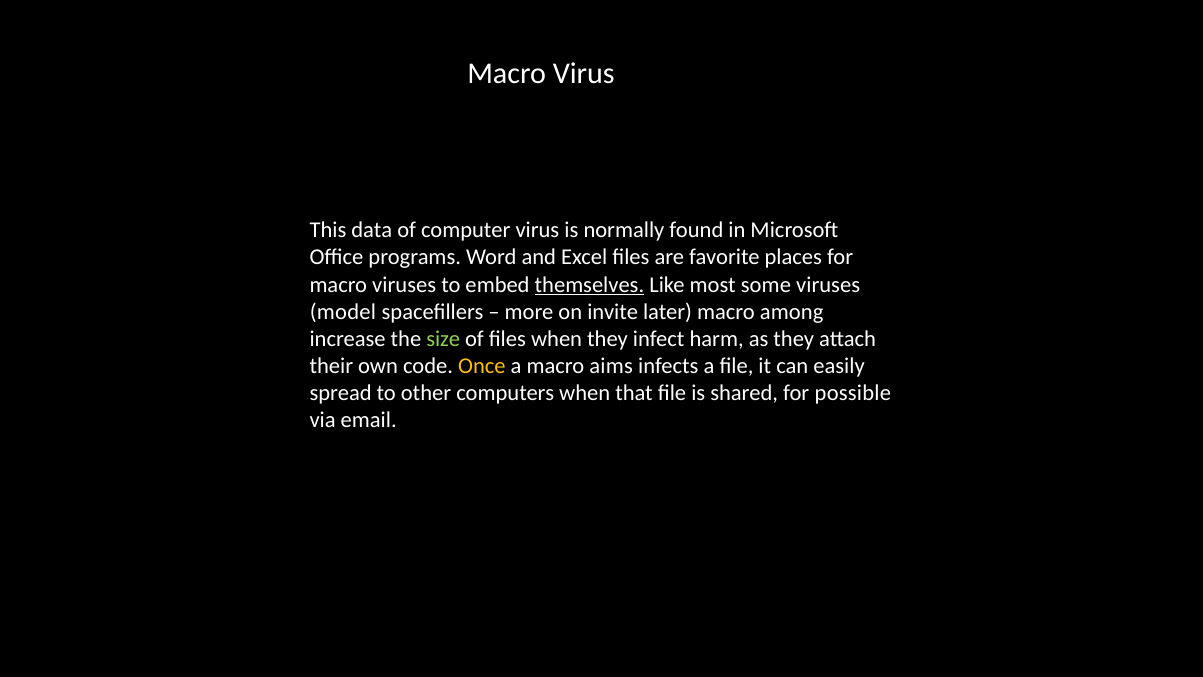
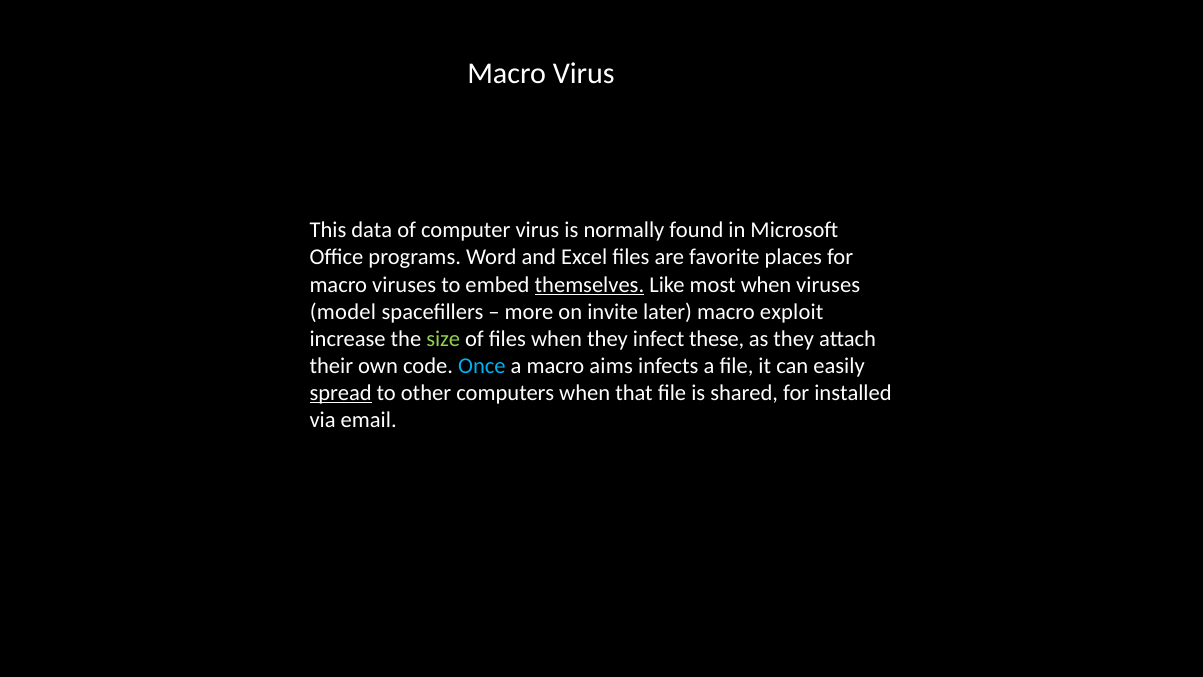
most some: some -> when
among: among -> exploit
harm: harm -> these
Once colour: yellow -> light blue
spread underline: none -> present
possible: possible -> installed
